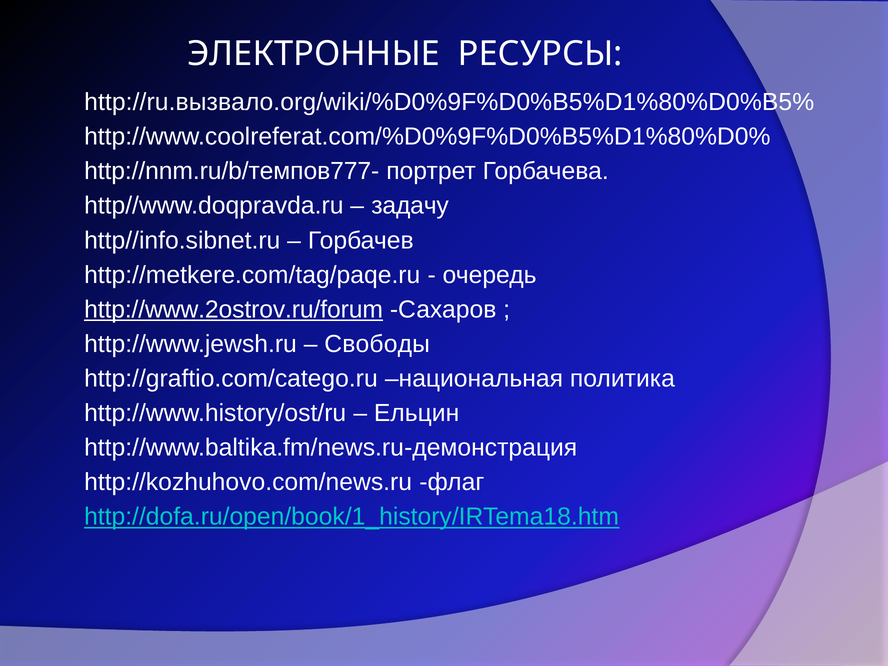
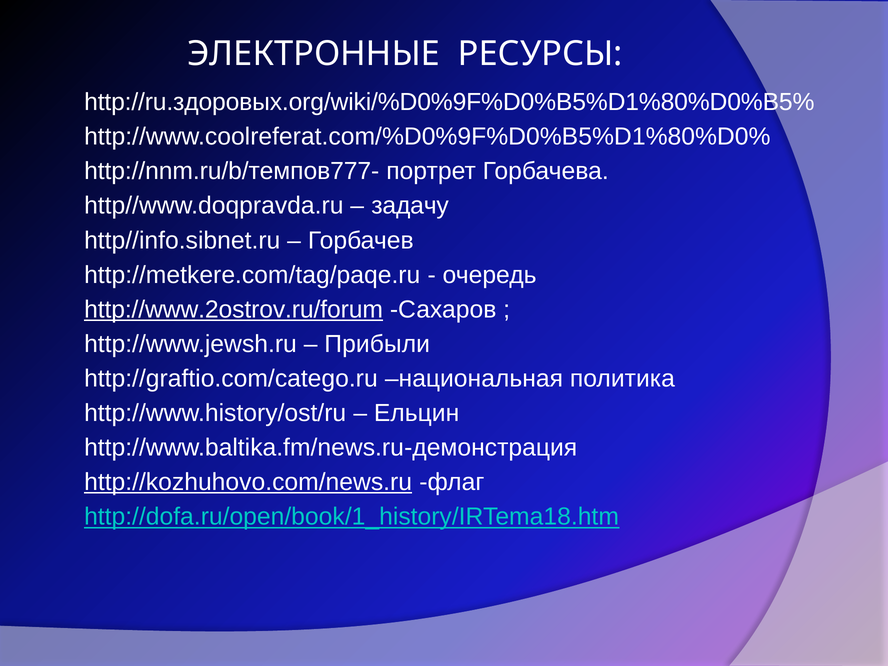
http://ru.вызвало.org/wiki/%D0%9F%D0%B5%D1%80%D0%B5%: http://ru.вызвало.org/wiki/%D0%9F%D0%B5%D1%80%D0%B5% -> http://ru.здоровых.org/wiki/%D0%9F%D0%B5%D1%80%D0%B5%
Свободы: Свободы -> Прибыли
http://kozhuhovo.com/news.ru underline: none -> present
